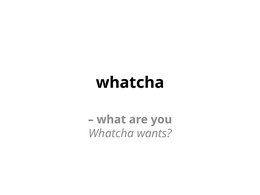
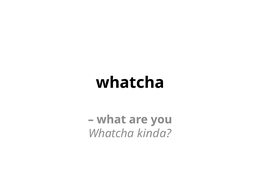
wants: wants -> kinda
